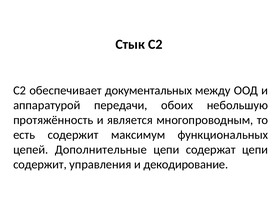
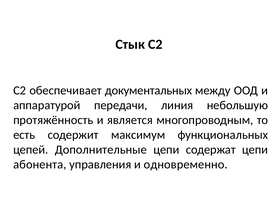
обоих: обоих -> линия
содержит at (40, 165): содержит -> абонента
декодирование: декодирование -> одновременно
